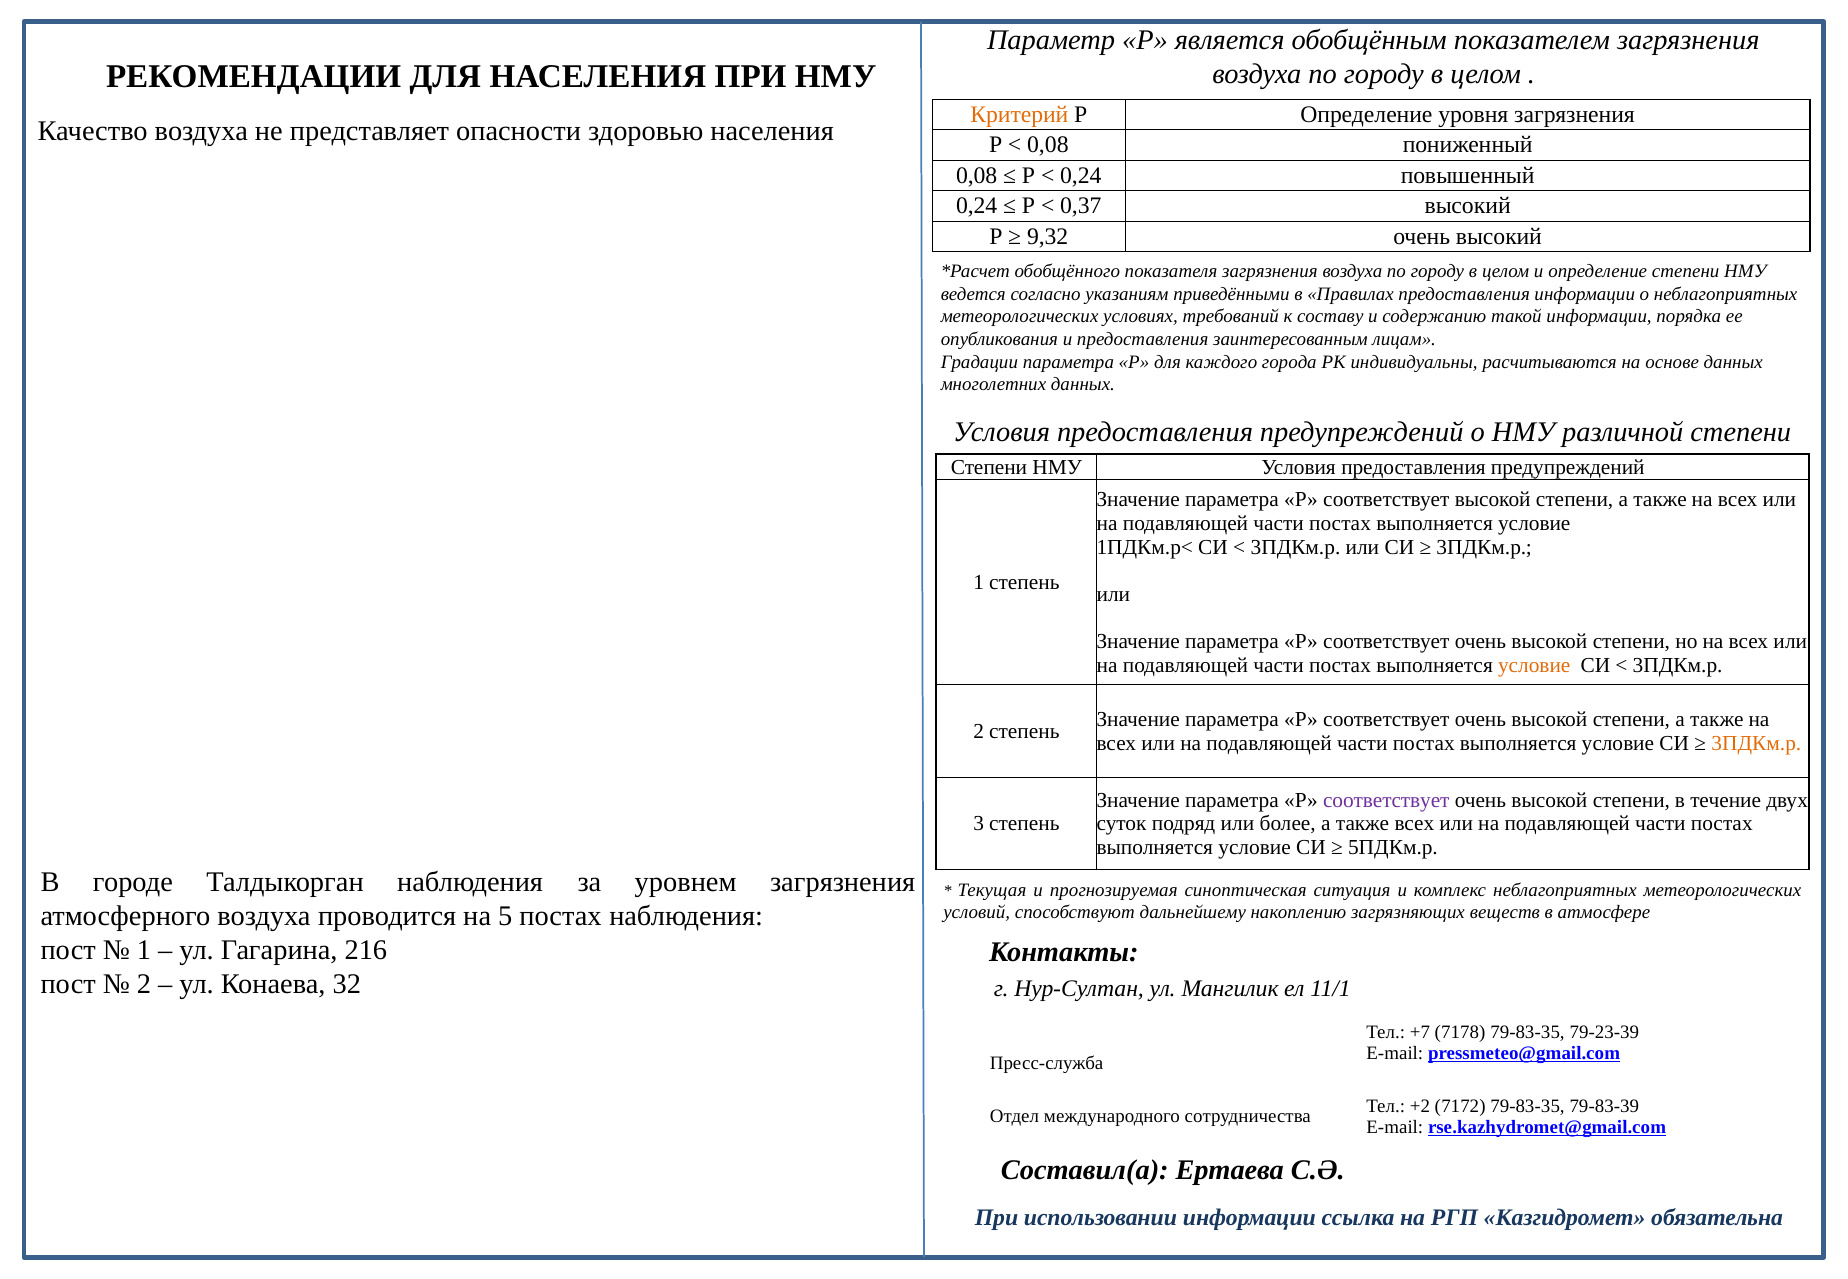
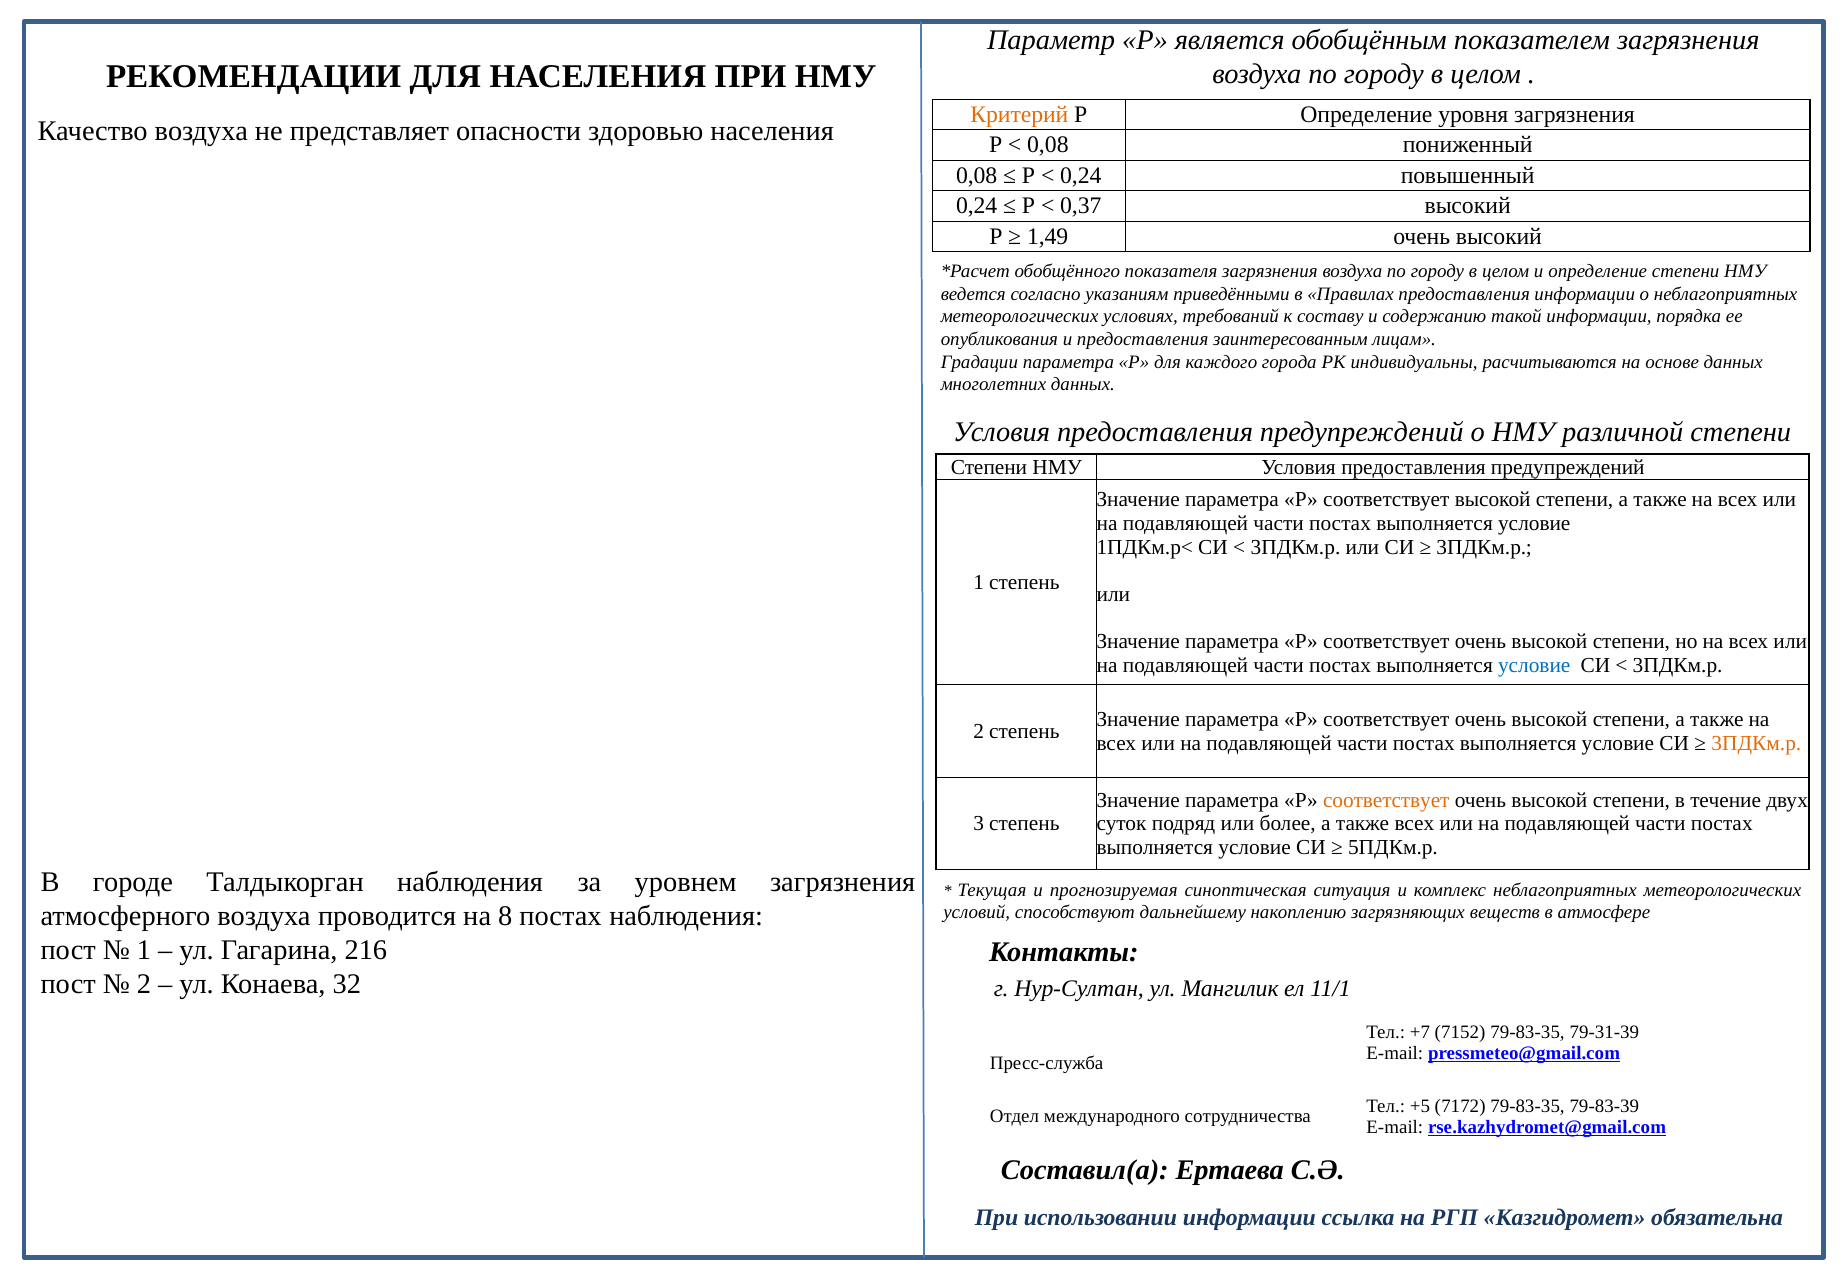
9,32: 9,32 -> 1,49
условие at (1534, 665) colour: orange -> blue
соответствует at (1386, 800) colour: purple -> orange
5: 5 -> 8
7178: 7178 -> 7152
79-23-39: 79-23-39 -> 79-31-39
+2: +2 -> +5
